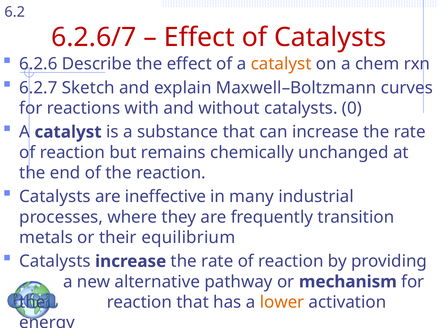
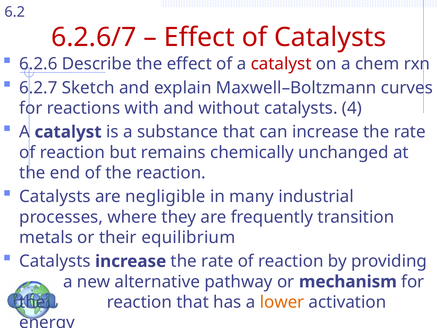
catalyst at (281, 64) colour: orange -> red
0: 0 -> 4
ineffective: ineffective -> negligible
